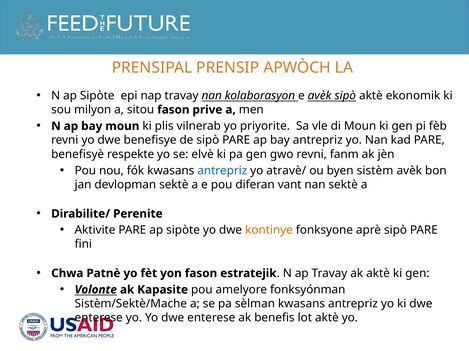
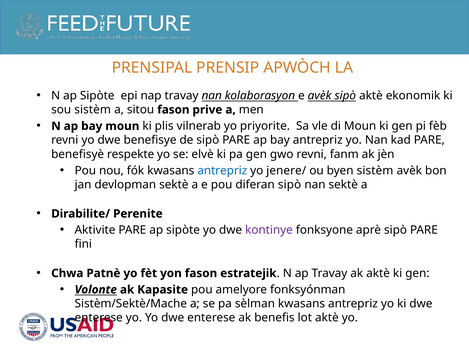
sou milyon: milyon -> sistèm
atravè/: atravè/ -> jenere/
diferan vant: vant -> sipò
kontinye colour: orange -> purple
